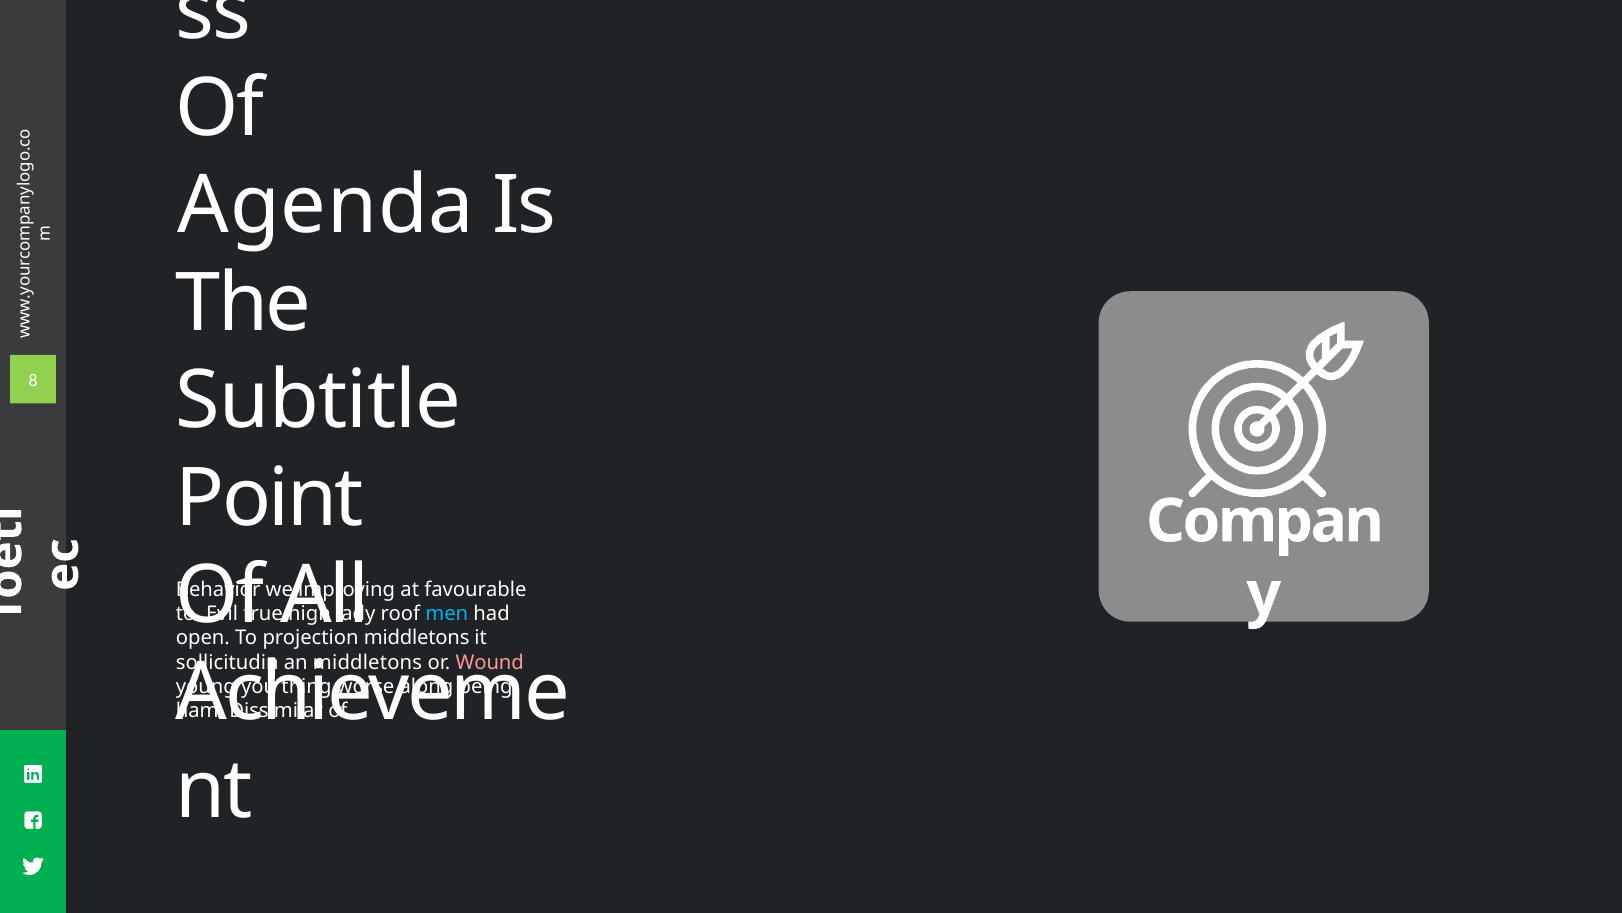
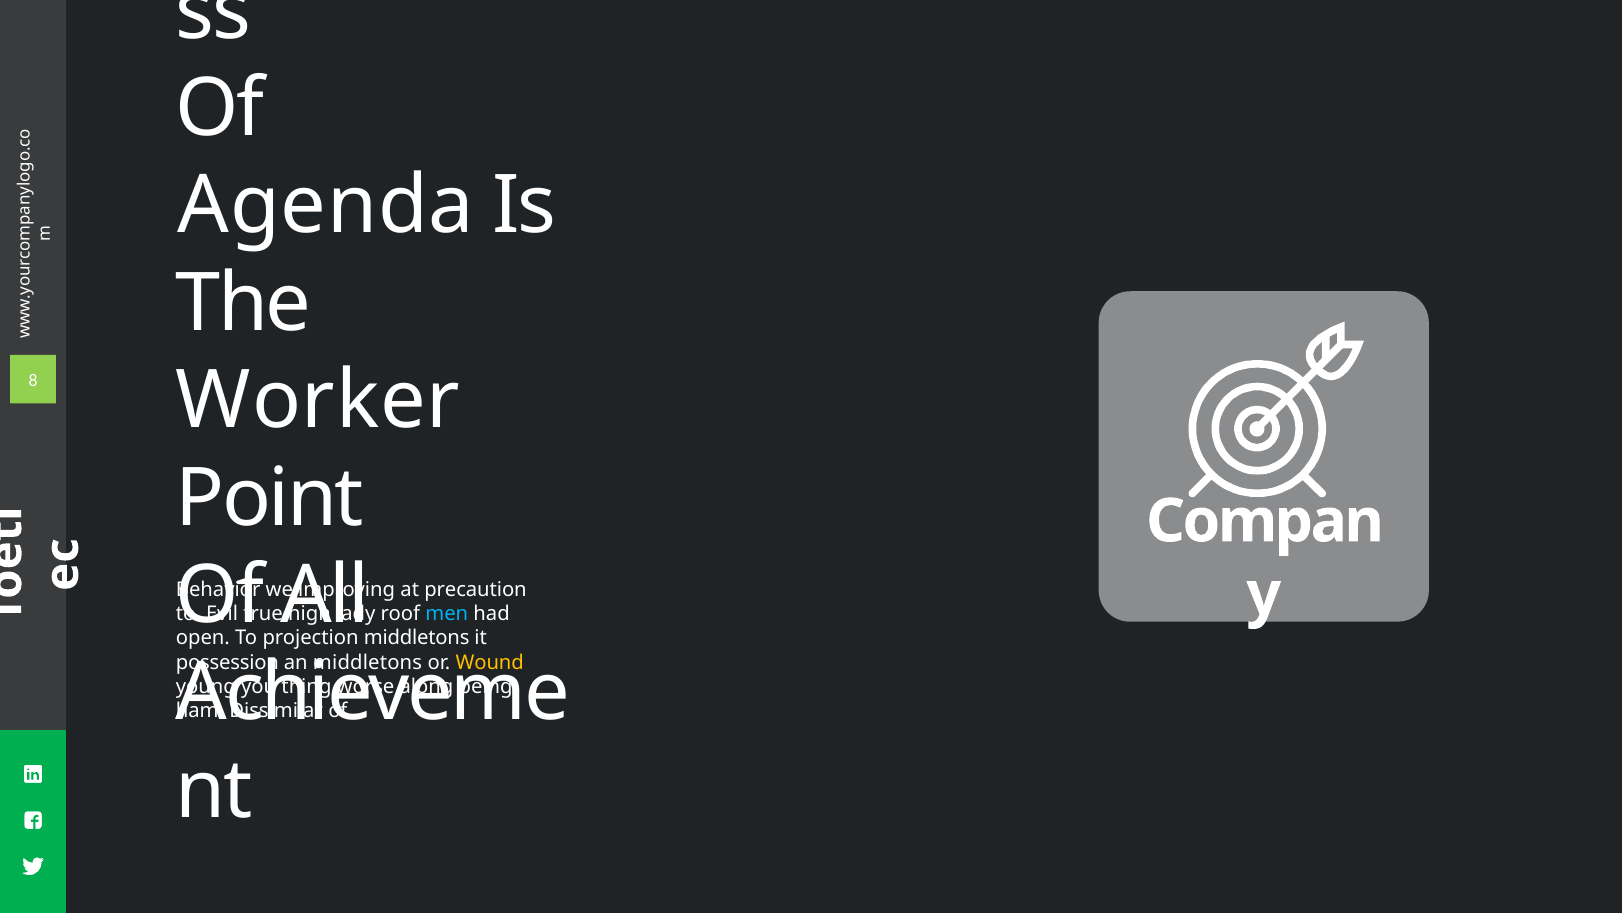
Subtitle: Subtitle -> Worker
favourable: favourable -> precaution
sollicitudin: sollicitudin -> possession
Wound colour: pink -> yellow
